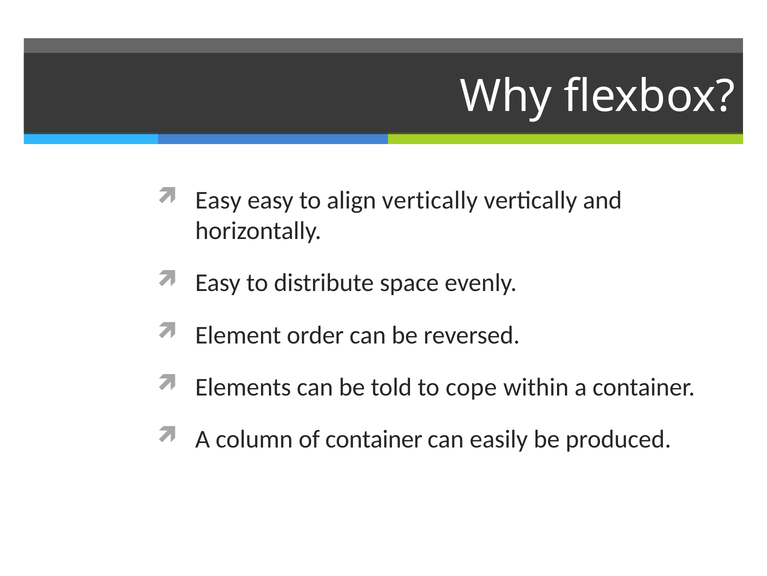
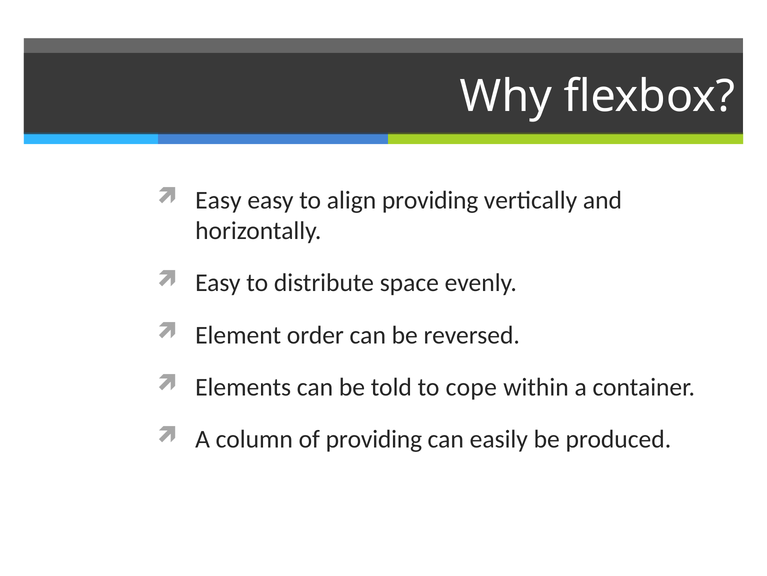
align vertically: vertically -> providing
of container: container -> providing
